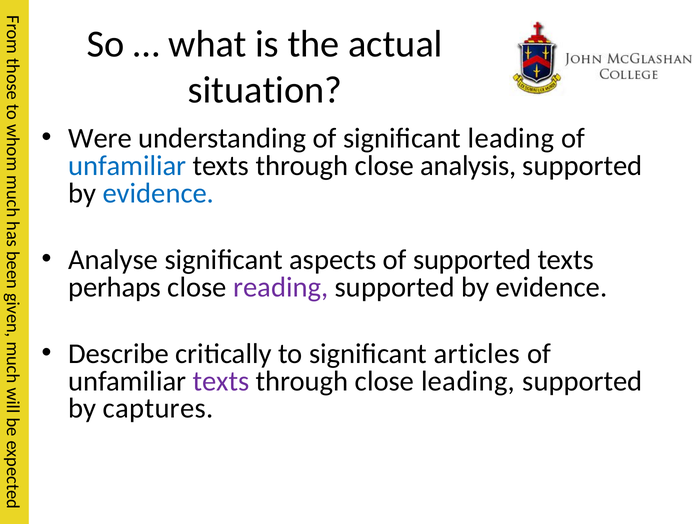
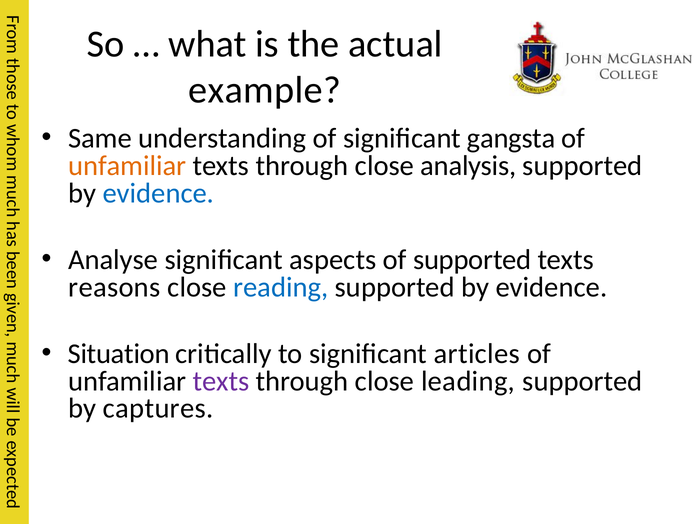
situation: situation -> example
Were: Were -> Same
significant leading: leading -> gangsta
unfamiliar at (127, 166) colour: blue -> orange
perhaps: perhaps -> reasons
reading colour: purple -> blue
Describe: Describe -> Situation
